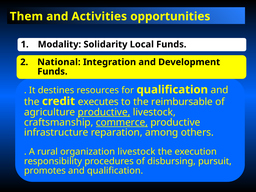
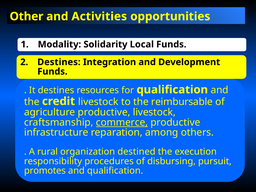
Them: Them -> Other
National at (59, 62): National -> Destines
credit executes: executes -> livestock
productive at (104, 112) underline: present -> none
organization livestock: livestock -> destined
